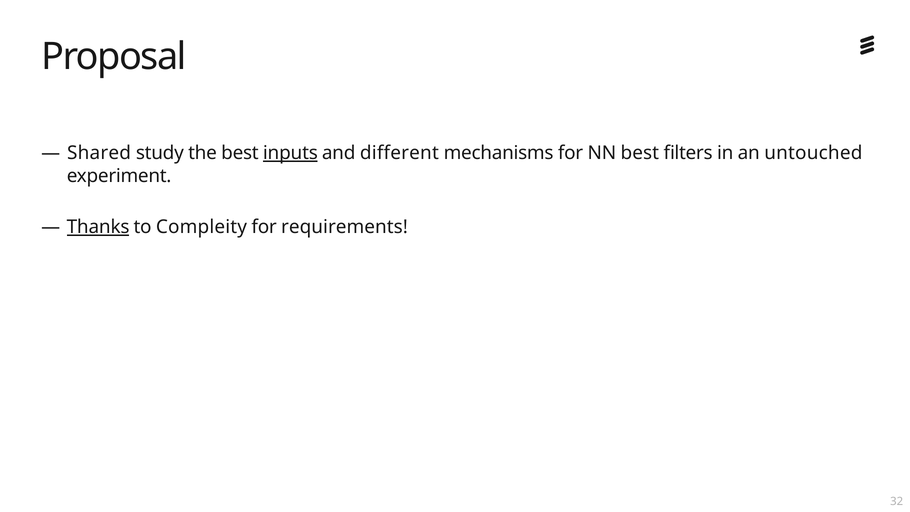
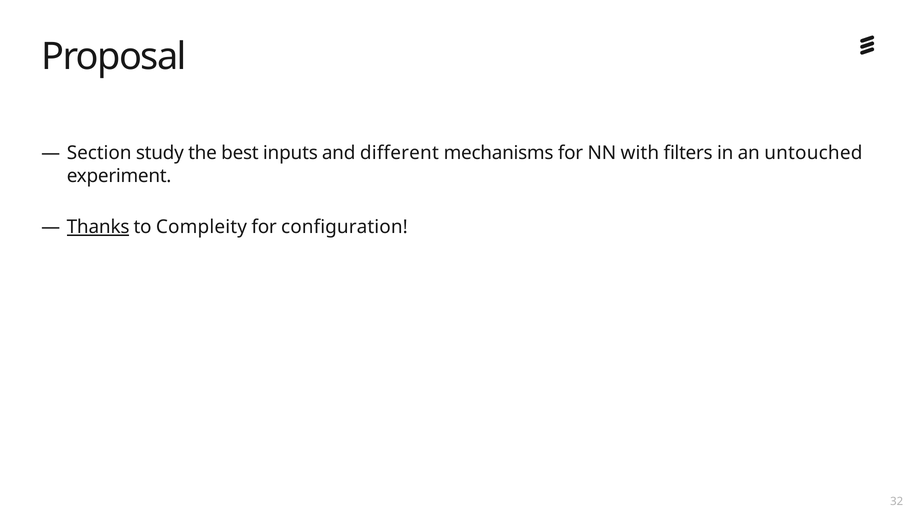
Shared: Shared -> Section
inputs underline: present -> none
NN best: best -> with
requirements: requirements -> configuration
